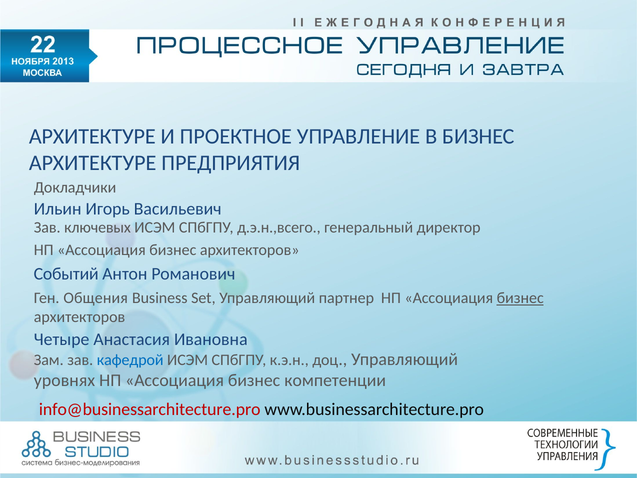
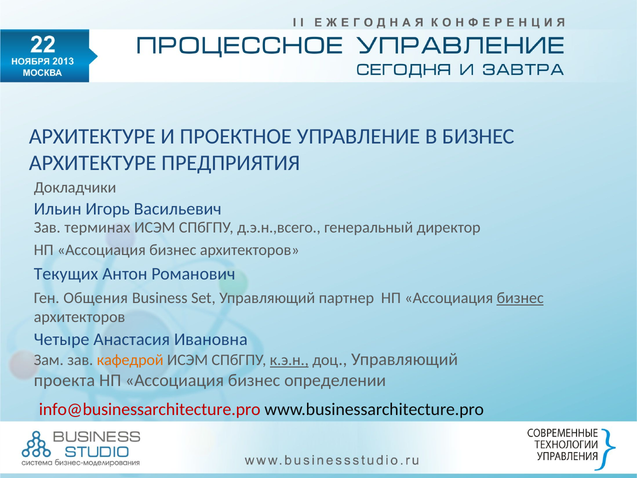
ключевых: ключевых -> терминах
Событий: Событий -> Текущих
кафедрой colour: blue -> orange
к.э.н underline: none -> present
уровнях: уровнях -> проекта
компетенции: компетенции -> определении
